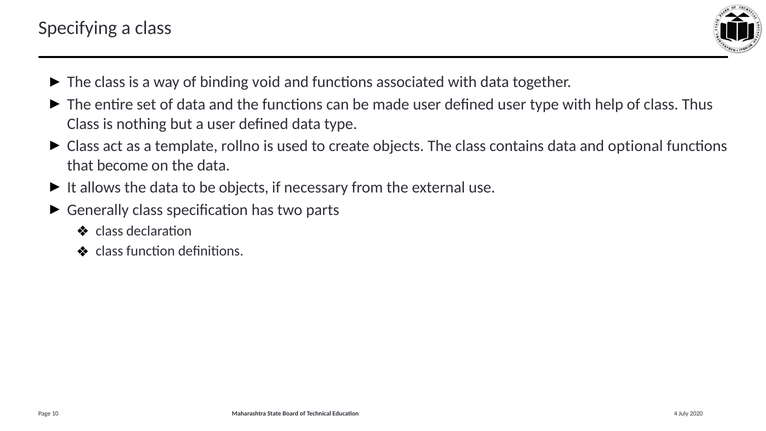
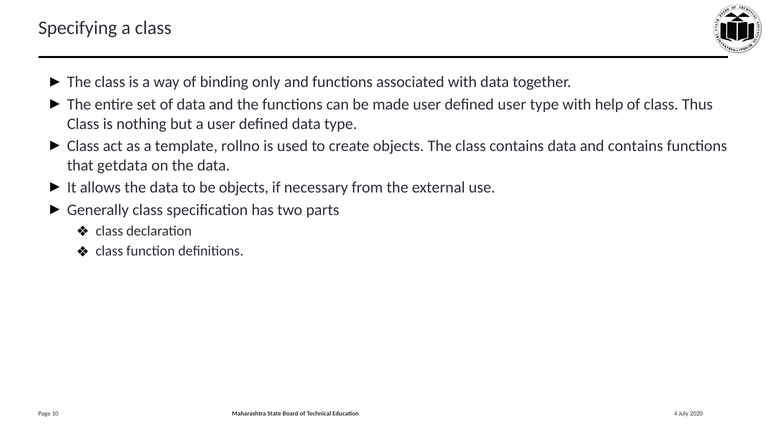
void: void -> only
and optional: optional -> contains
become: become -> getdata
